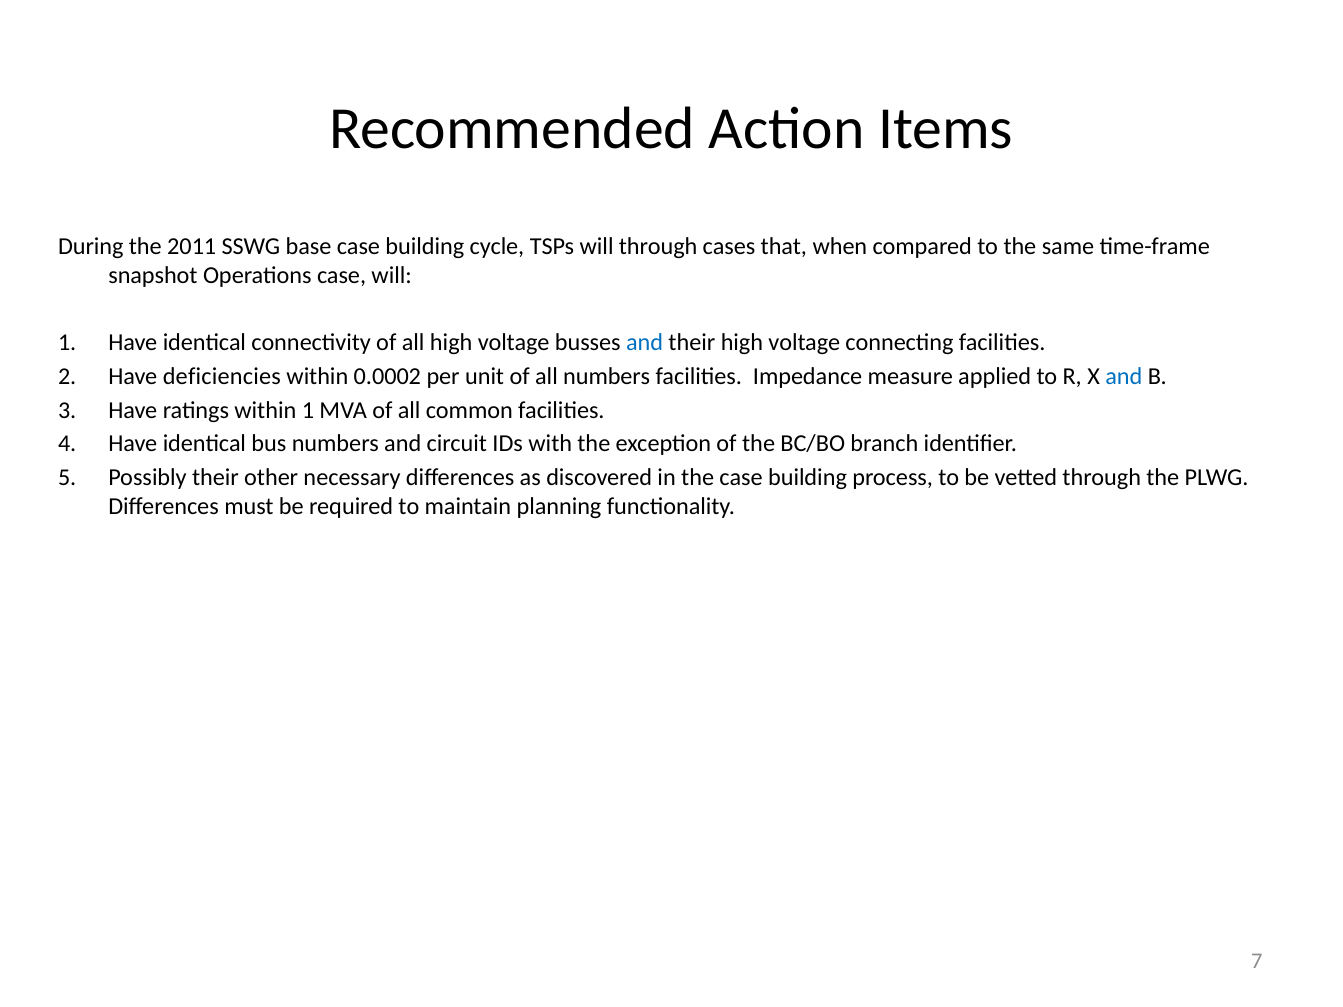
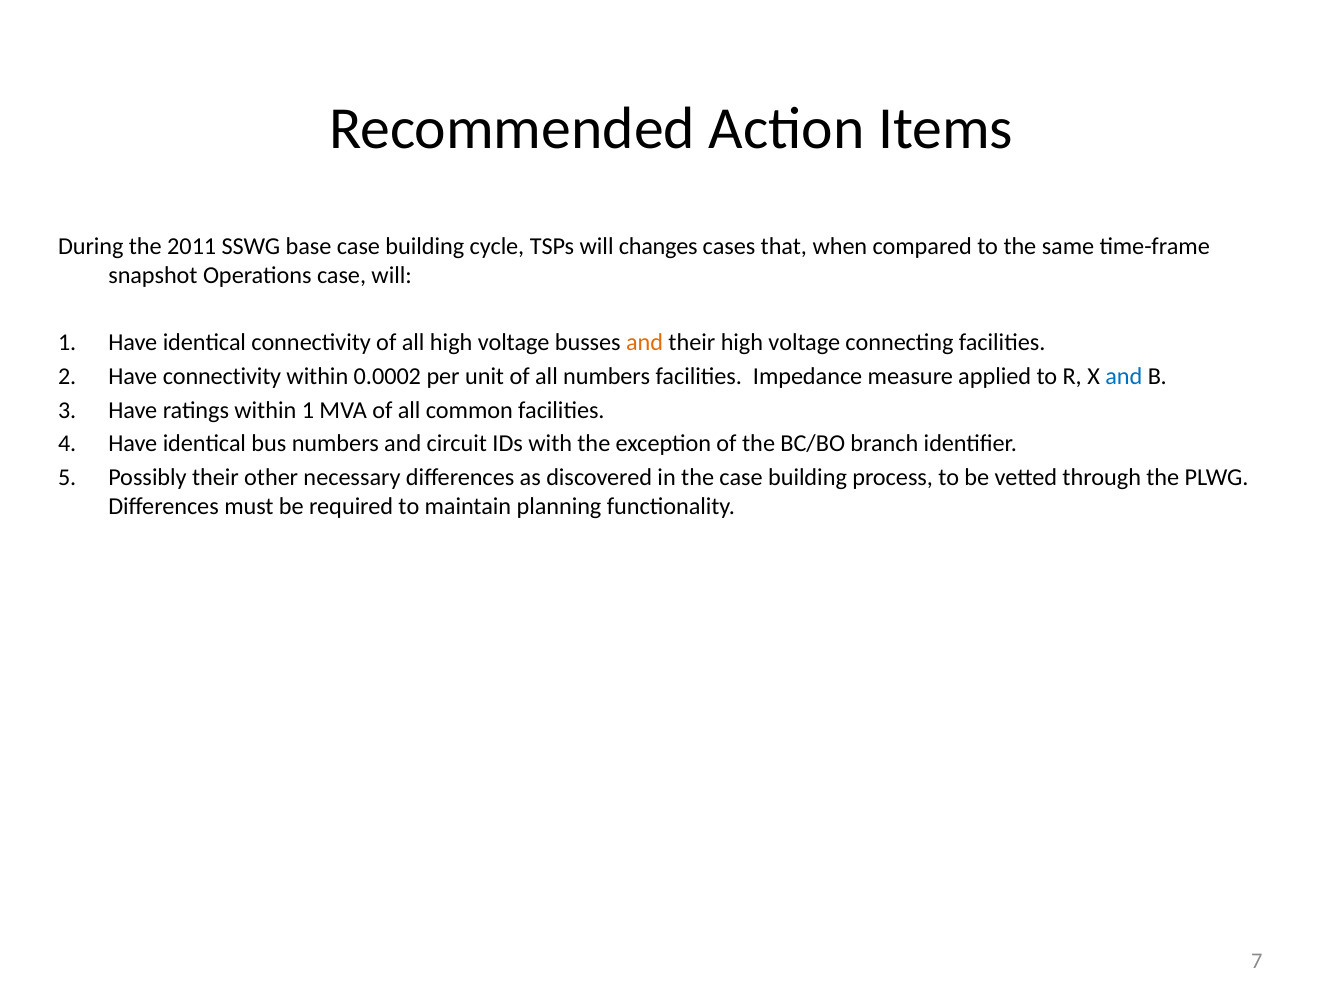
will through: through -> changes
and at (645, 343) colour: blue -> orange
Have deficiencies: deficiencies -> connectivity
